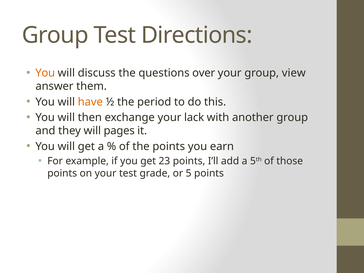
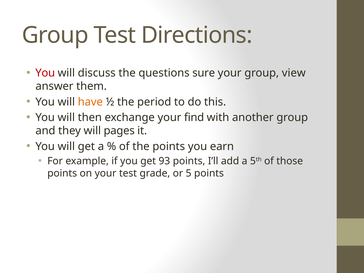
You at (45, 73) colour: orange -> red
over: over -> sure
lack: lack -> find
23: 23 -> 93
